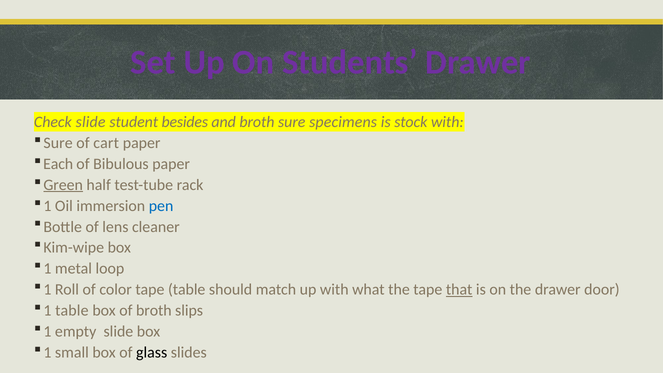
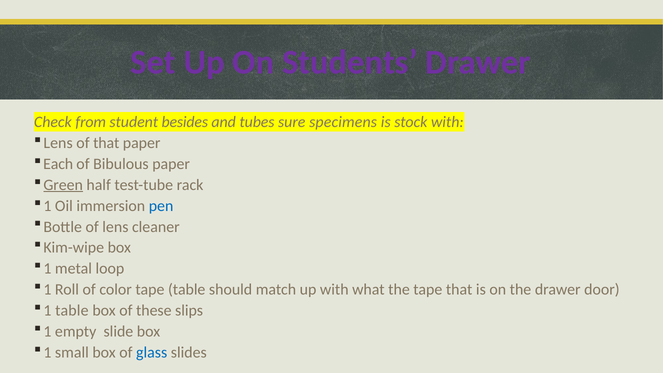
Check slide: slide -> from
and broth: broth -> tubes
Sure at (58, 143): Sure -> Lens
of cart: cart -> that
that at (459, 290) underline: present -> none
of broth: broth -> these
glass colour: black -> blue
